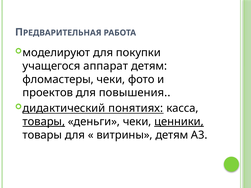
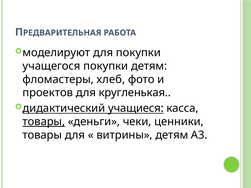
учащегося аппарат: аппарат -> покупки
фломастеры чеки: чеки -> хлеб
повышения: повышения -> кругленькая
понятиях: понятиях -> учащиеся
ценники underline: present -> none
